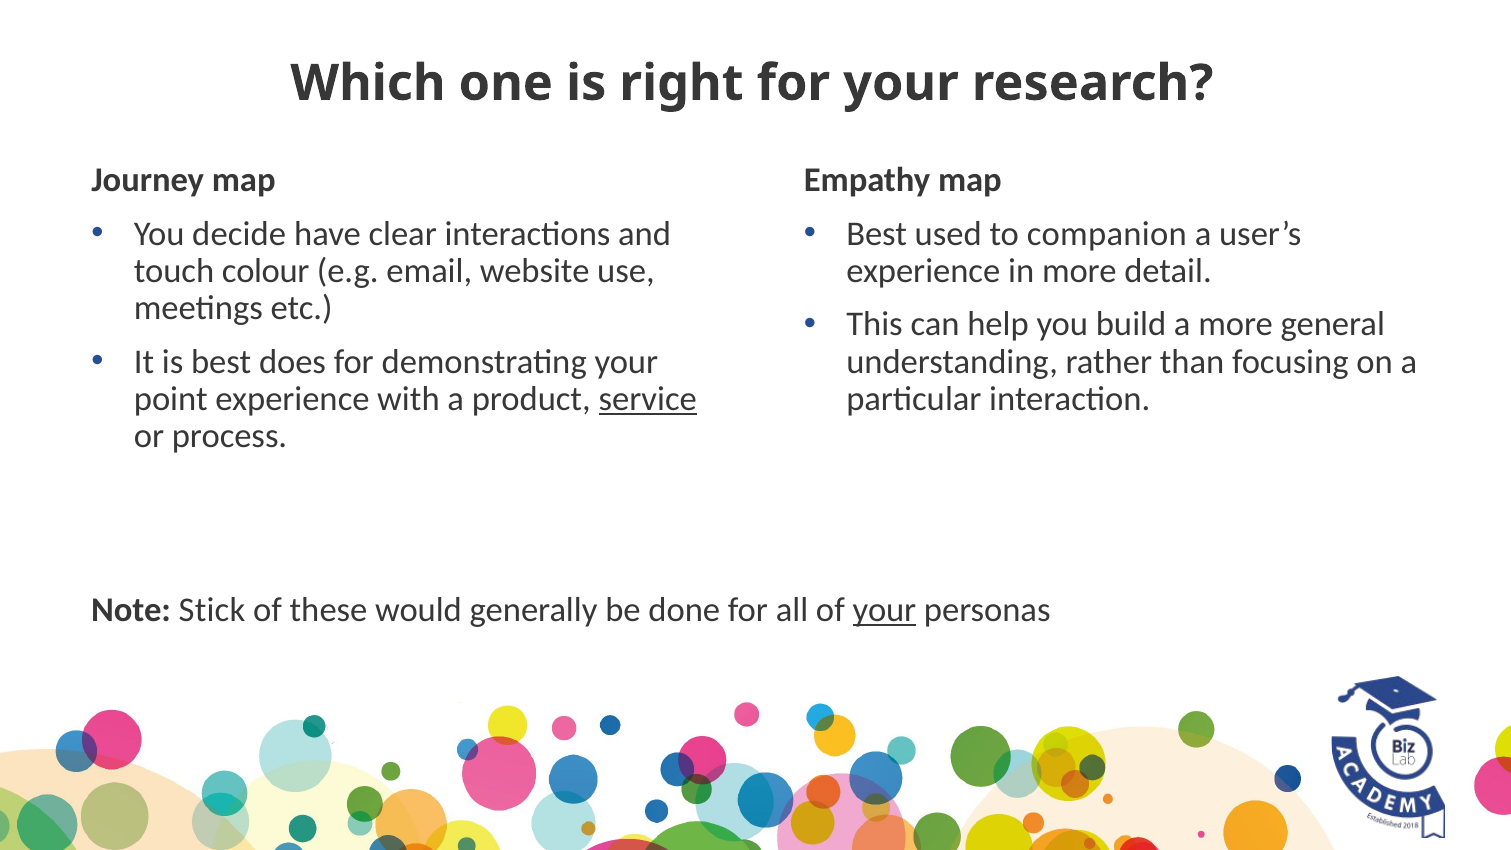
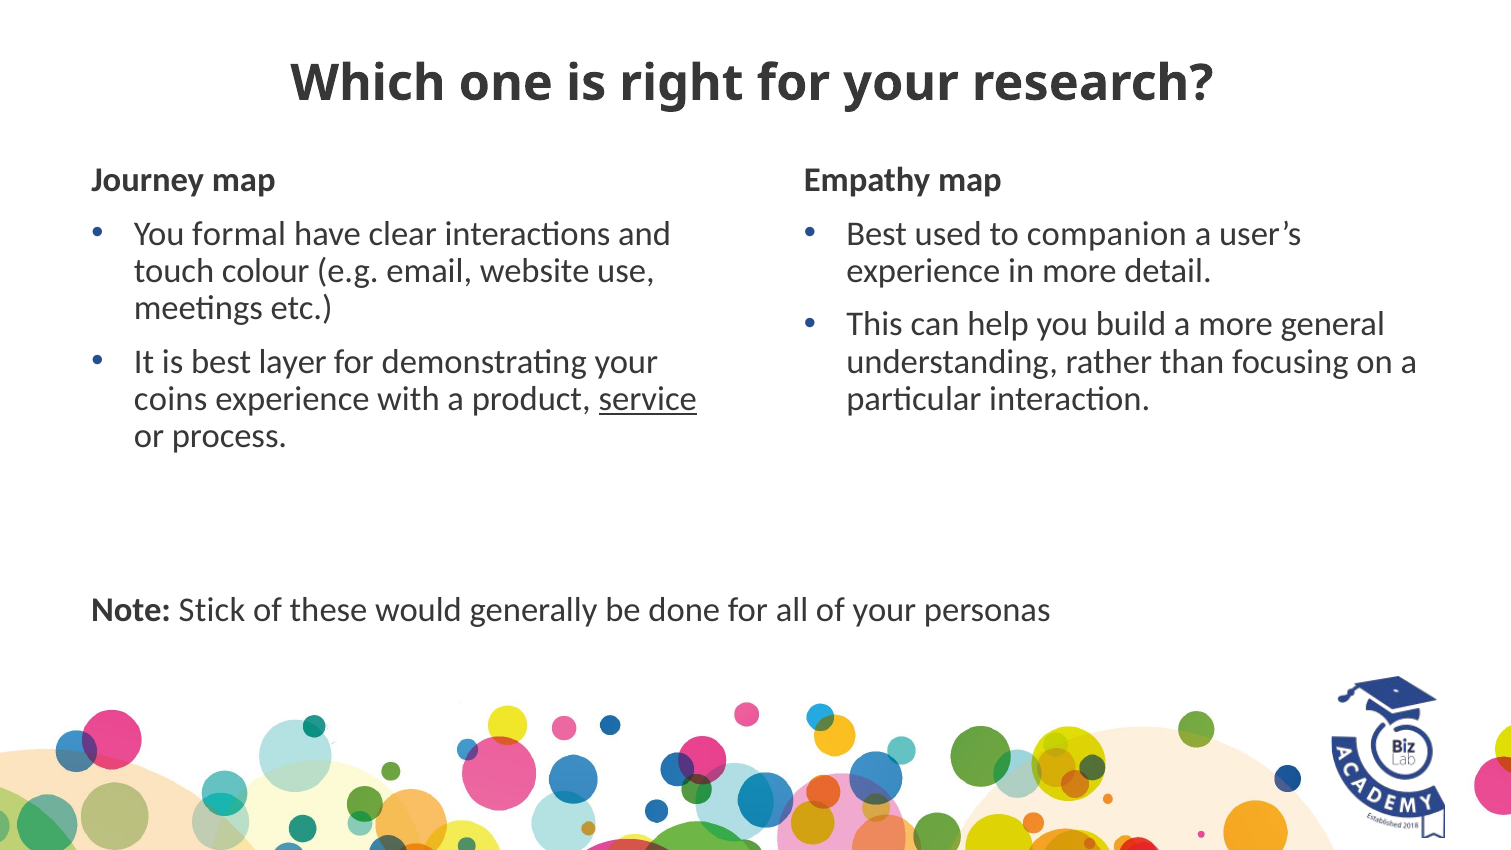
decide: decide -> formal
does: does -> layer
point: point -> coins
your at (884, 610) underline: present -> none
